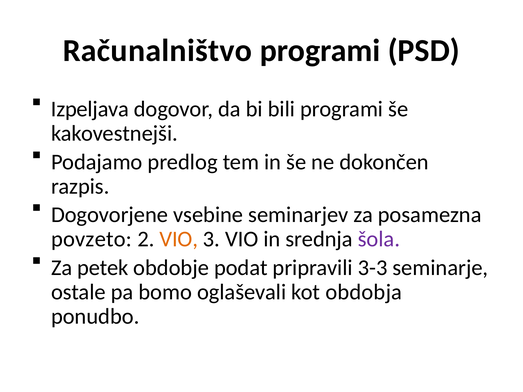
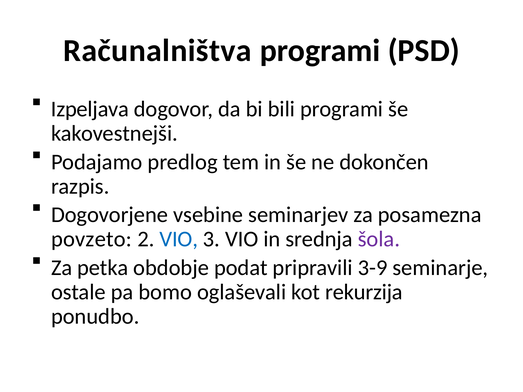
Računalništvo: Računalništvo -> Računalništva
VIO at (179, 239) colour: orange -> blue
petek: petek -> petka
3-3: 3-3 -> 3-9
obdobja: obdobja -> rekurzija
